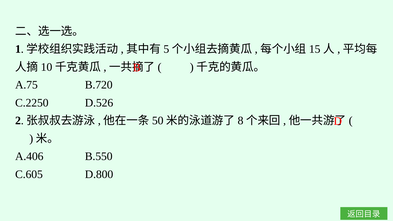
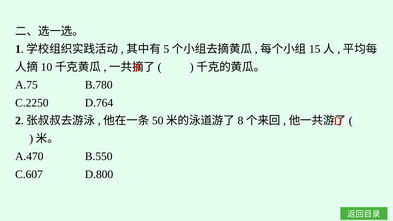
B.720: B.720 -> B.780
D.526: D.526 -> D.764
A.406: A.406 -> A.470
C.605: C.605 -> C.607
